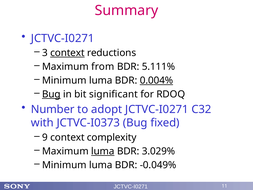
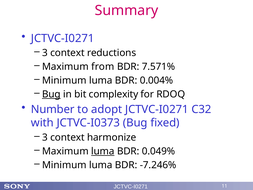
context at (67, 53) underline: present -> none
5.111%: 5.111% -> 7.571%
0.004% underline: present -> none
significant: significant -> complexity
9 at (45, 137): 9 -> 3
complexity: complexity -> harmonize
3.029%: 3.029% -> 0.049%
-0.049%: -0.049% -> -7.246%
